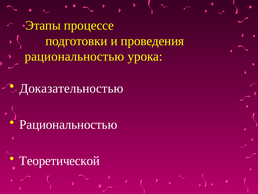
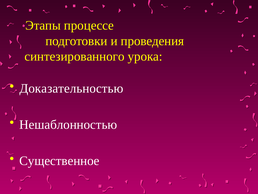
рациональностью at (74, 56): рациональностью -> синтезированного
Рациональностью at (68, 124): Рациональностью -> Нешаблонностью
Теоретической: Теоретической -> Существенное
